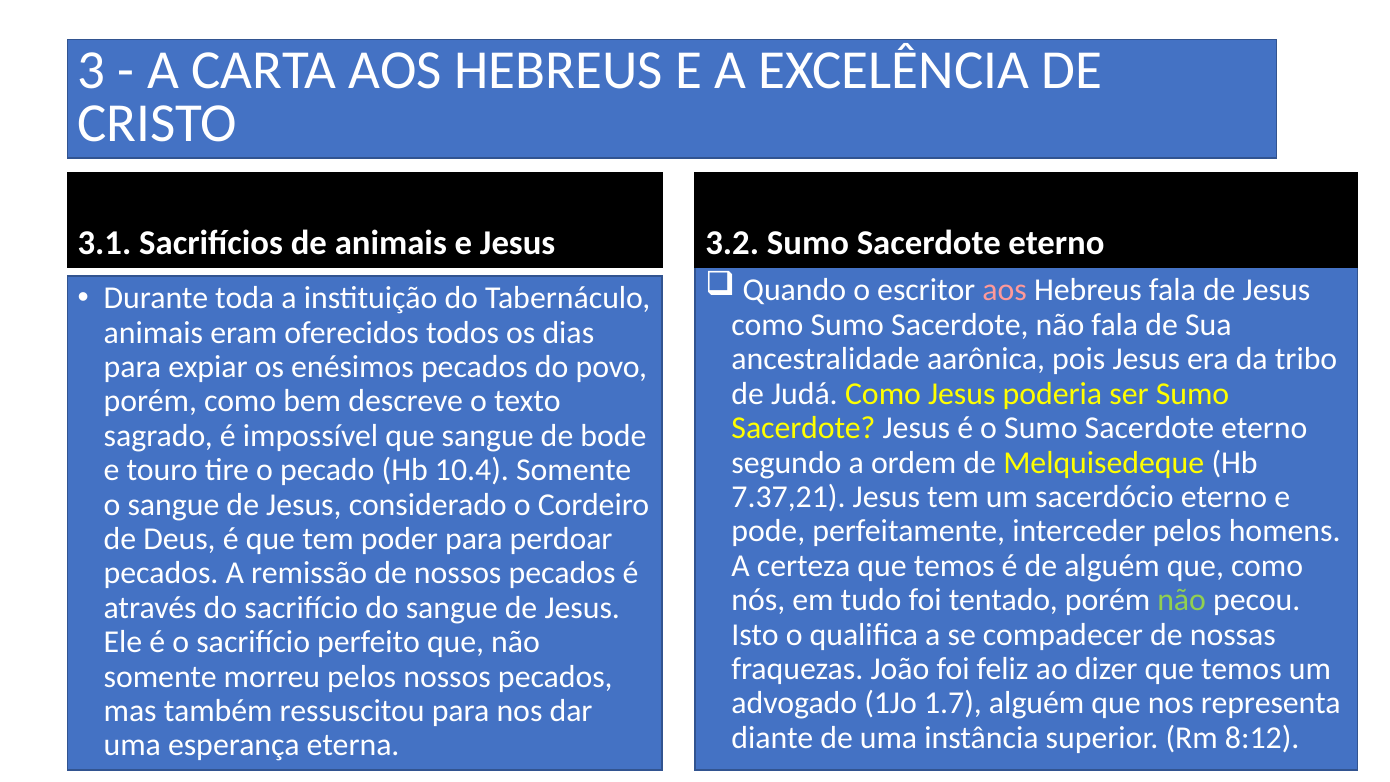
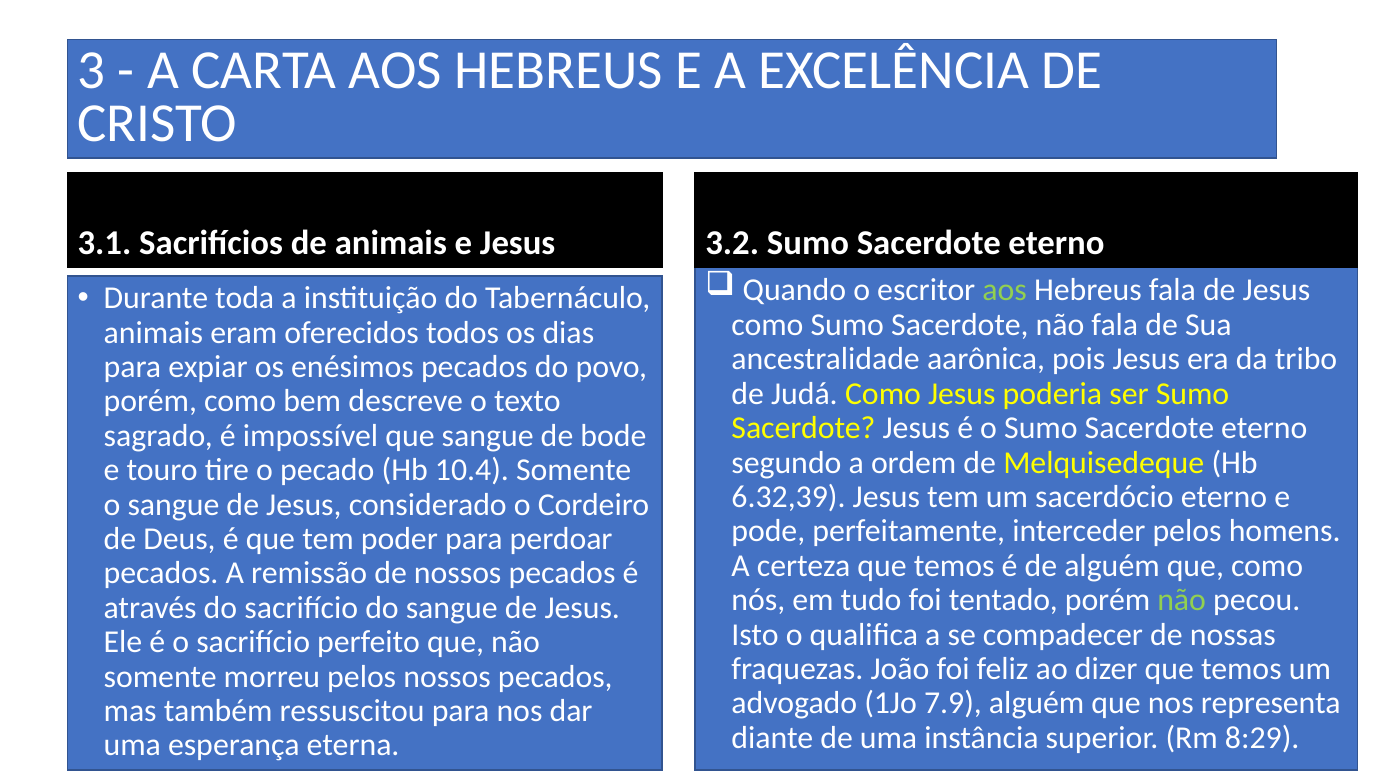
aos at (1005, 290) colour: pink -> light green
7.37,21: 7.37,21 -> 6.32,39
1.7: 1.7 -> 7.9
8:12: 8:12 -> 8:29
